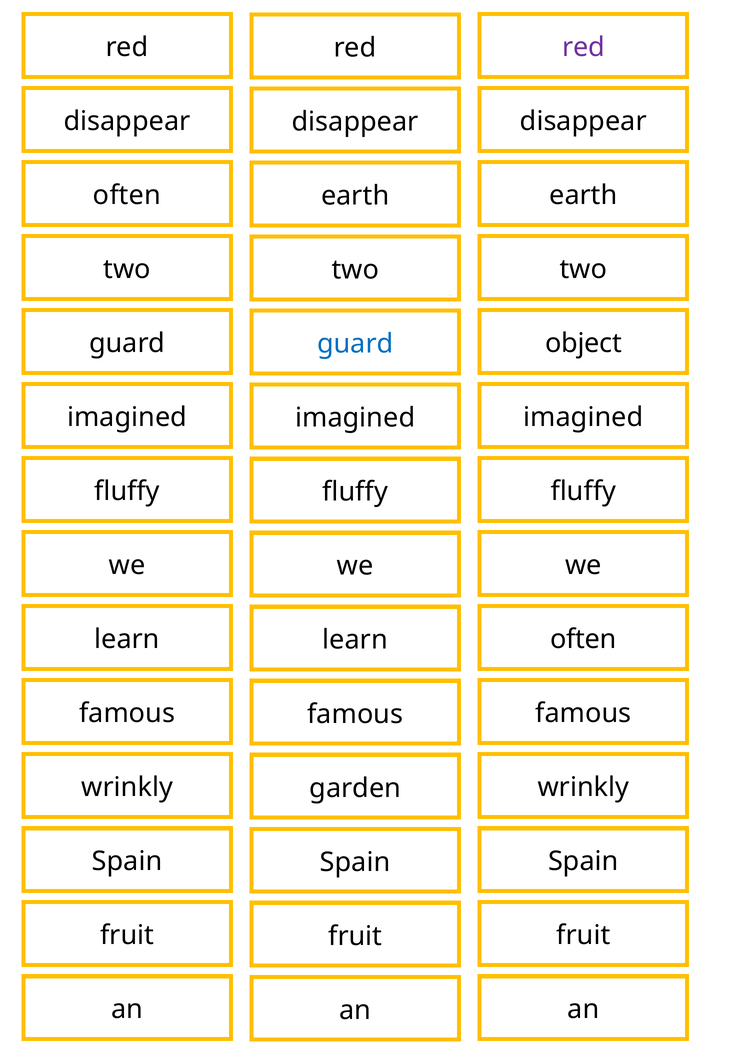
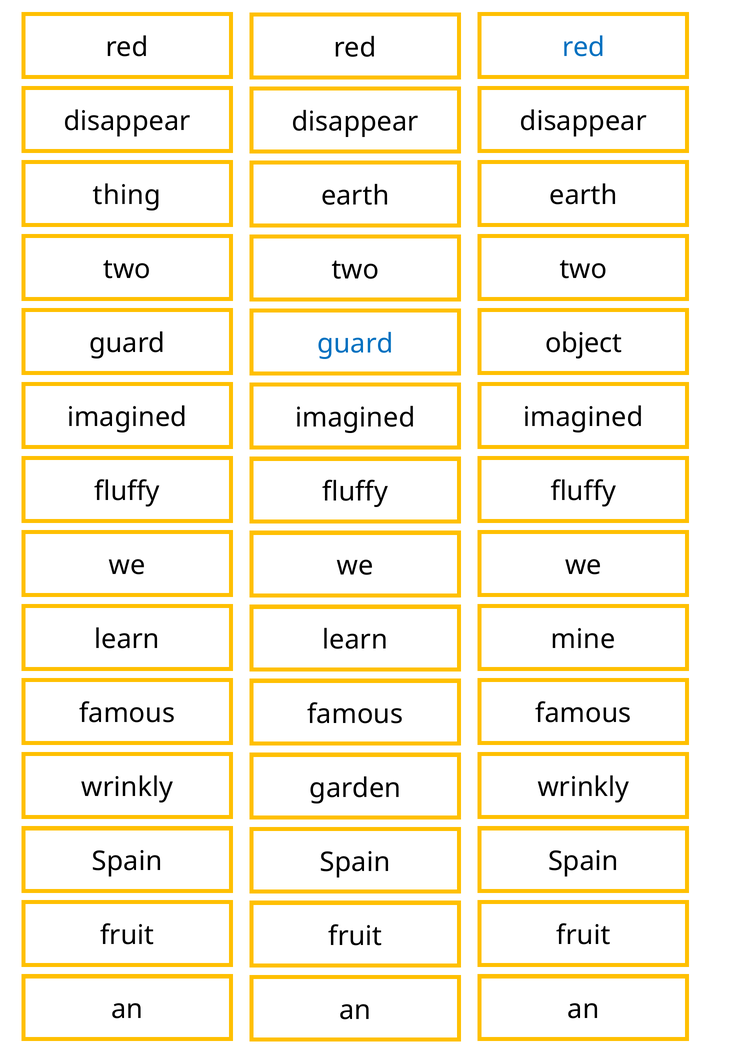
red at (583, 47) colour: purple -> blue
often at (127, 195): often -> thing
often at (583, 639): often -> mine
